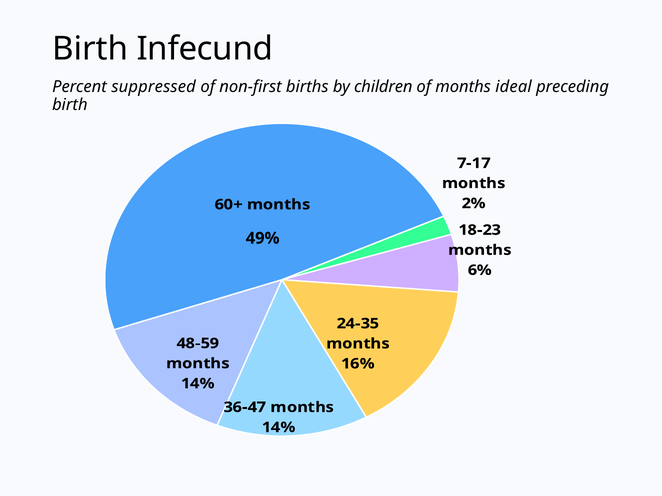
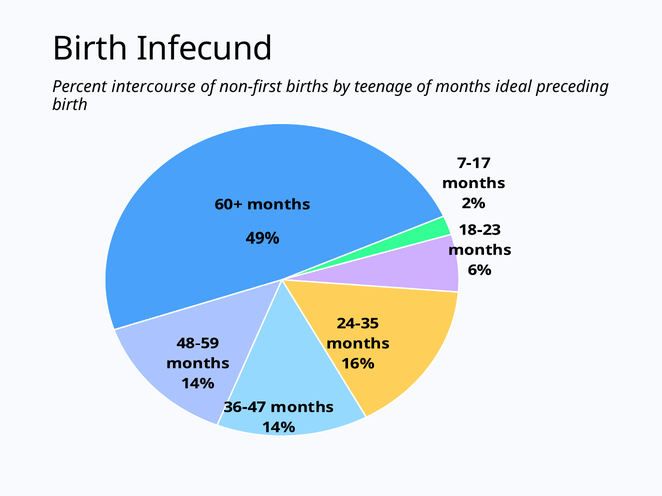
suppressed: suppressed -> intercourse
children: children -> teenage
